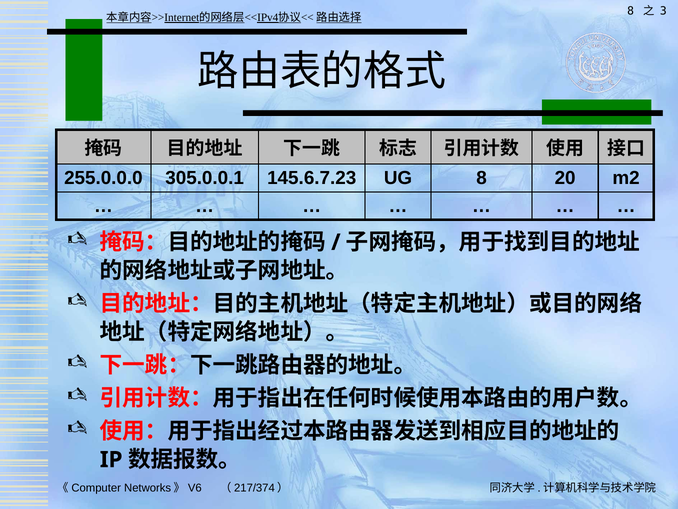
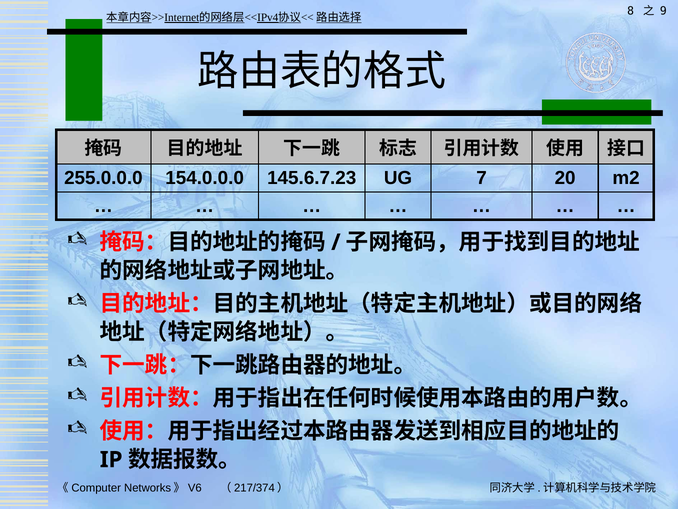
3: 3 -> 9
305.0.0.1: 305.0.0.1 -> 154.0.0.0
UG 8: 8 -> 7
